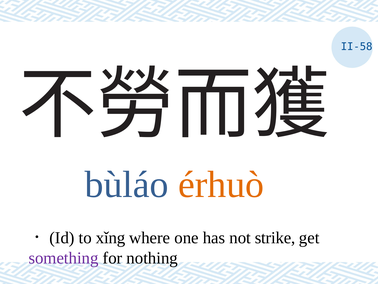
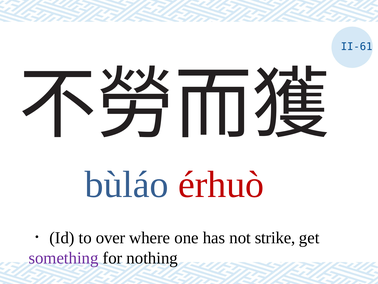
II-58: II-58 -> II-61
érhuò colour: orange -> red
xǐng: xǐng -> over
